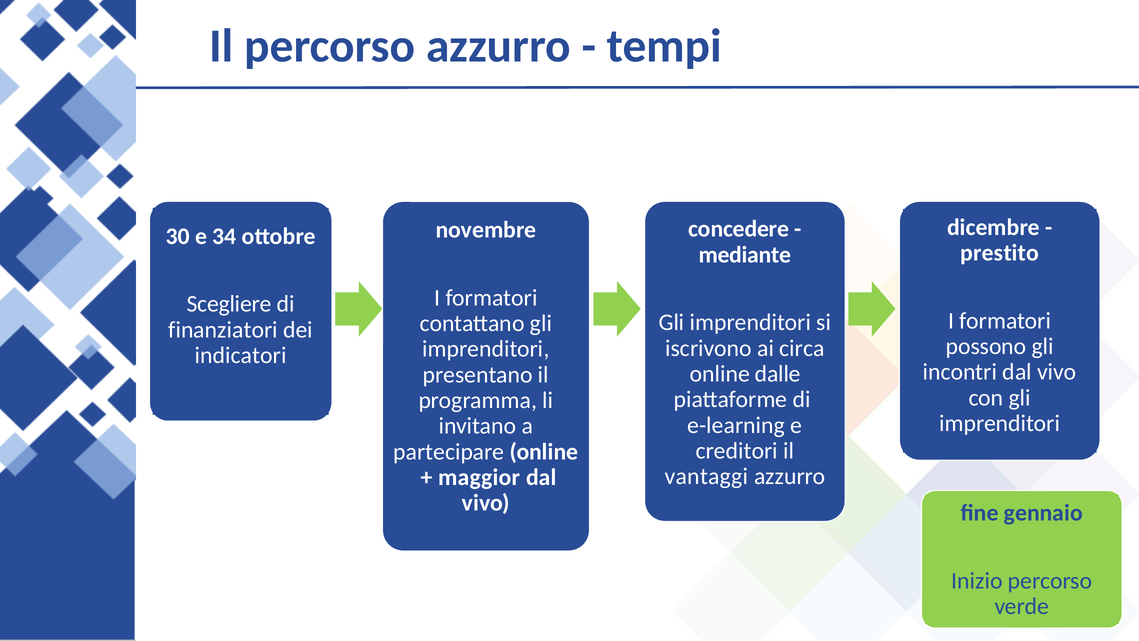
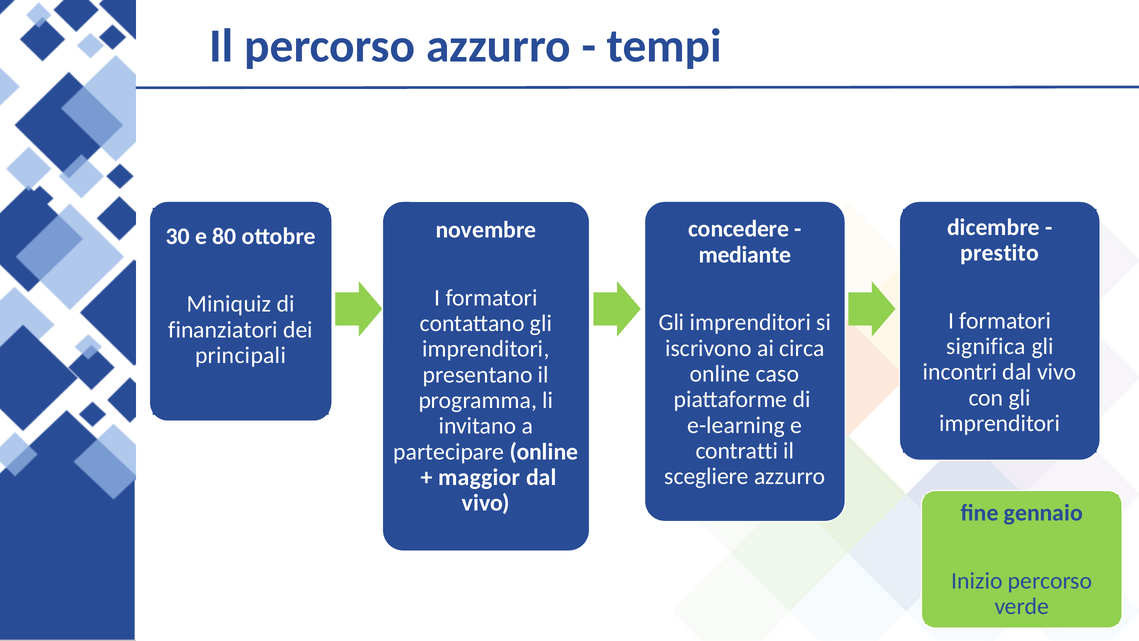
34: 34 -> 80
Scegliere: Scegliere -> Miniquiz
possono: possono -> significa
indicatori: indicatori -> principali
dalle: dalle -> caso
creditori: creditori -> contratti
vantaggi: vantaggi -> scegliere
